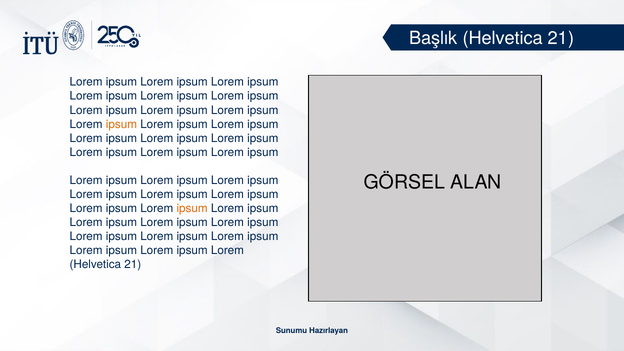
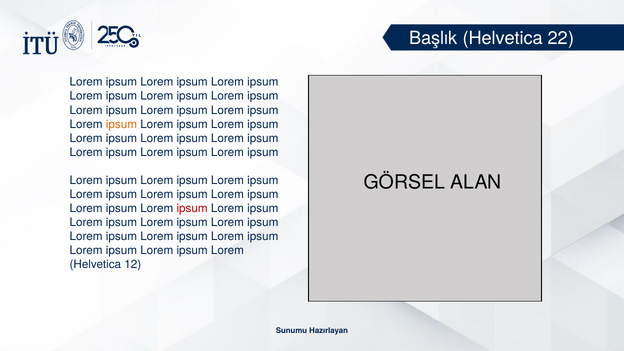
Başlık Helvetica 21: 21 -> 22
ipsum at (192, 208) colour: orange -> red
21 at (133, 265): 21 -> 12
